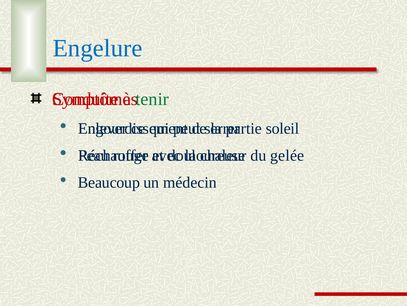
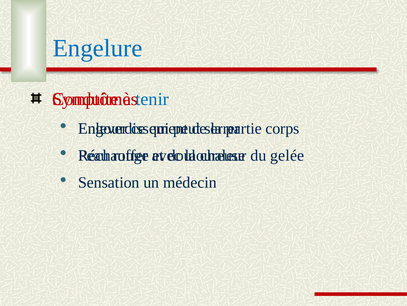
tenir colour: green -> blue
soleil: soleil -> corps
Beaucoup: Beaucoup -> Sensation
